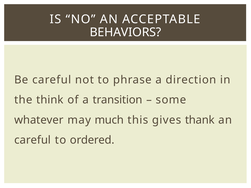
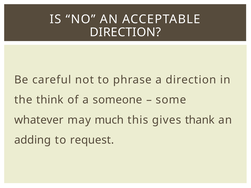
BEHAVIORS at (125, 32): BEHAVIORS -> DIRECTION
transition: transition -> someone
careful at (33, 140): careful -> adding
ordered: ordered -> request
